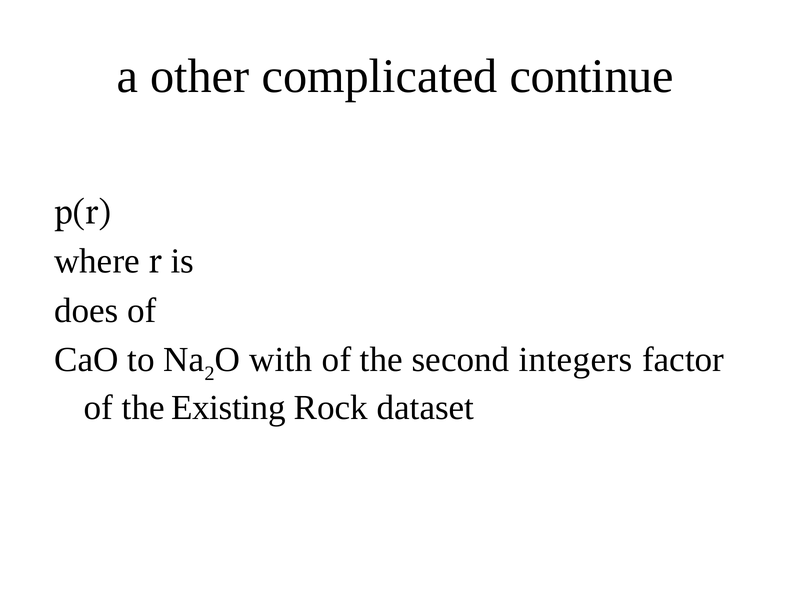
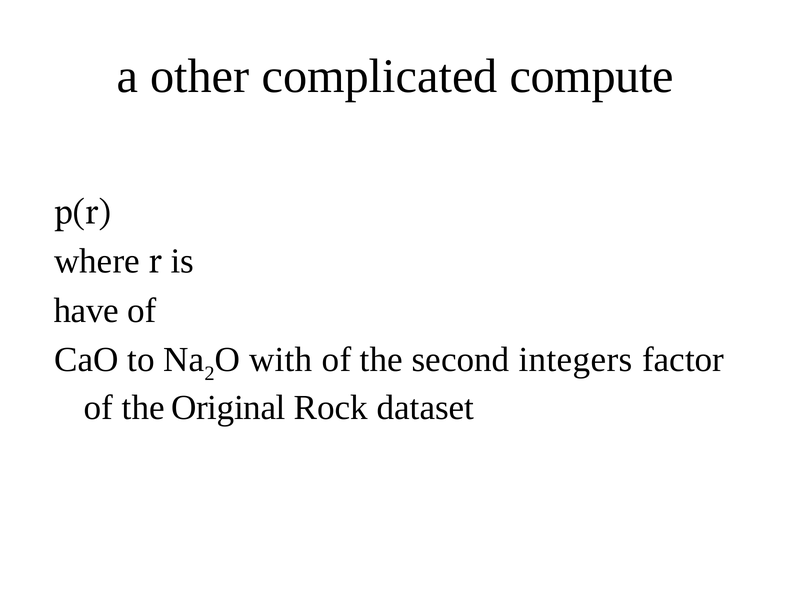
continue: continue -> compute
does: does -> have
Existing: Existing -> Original
